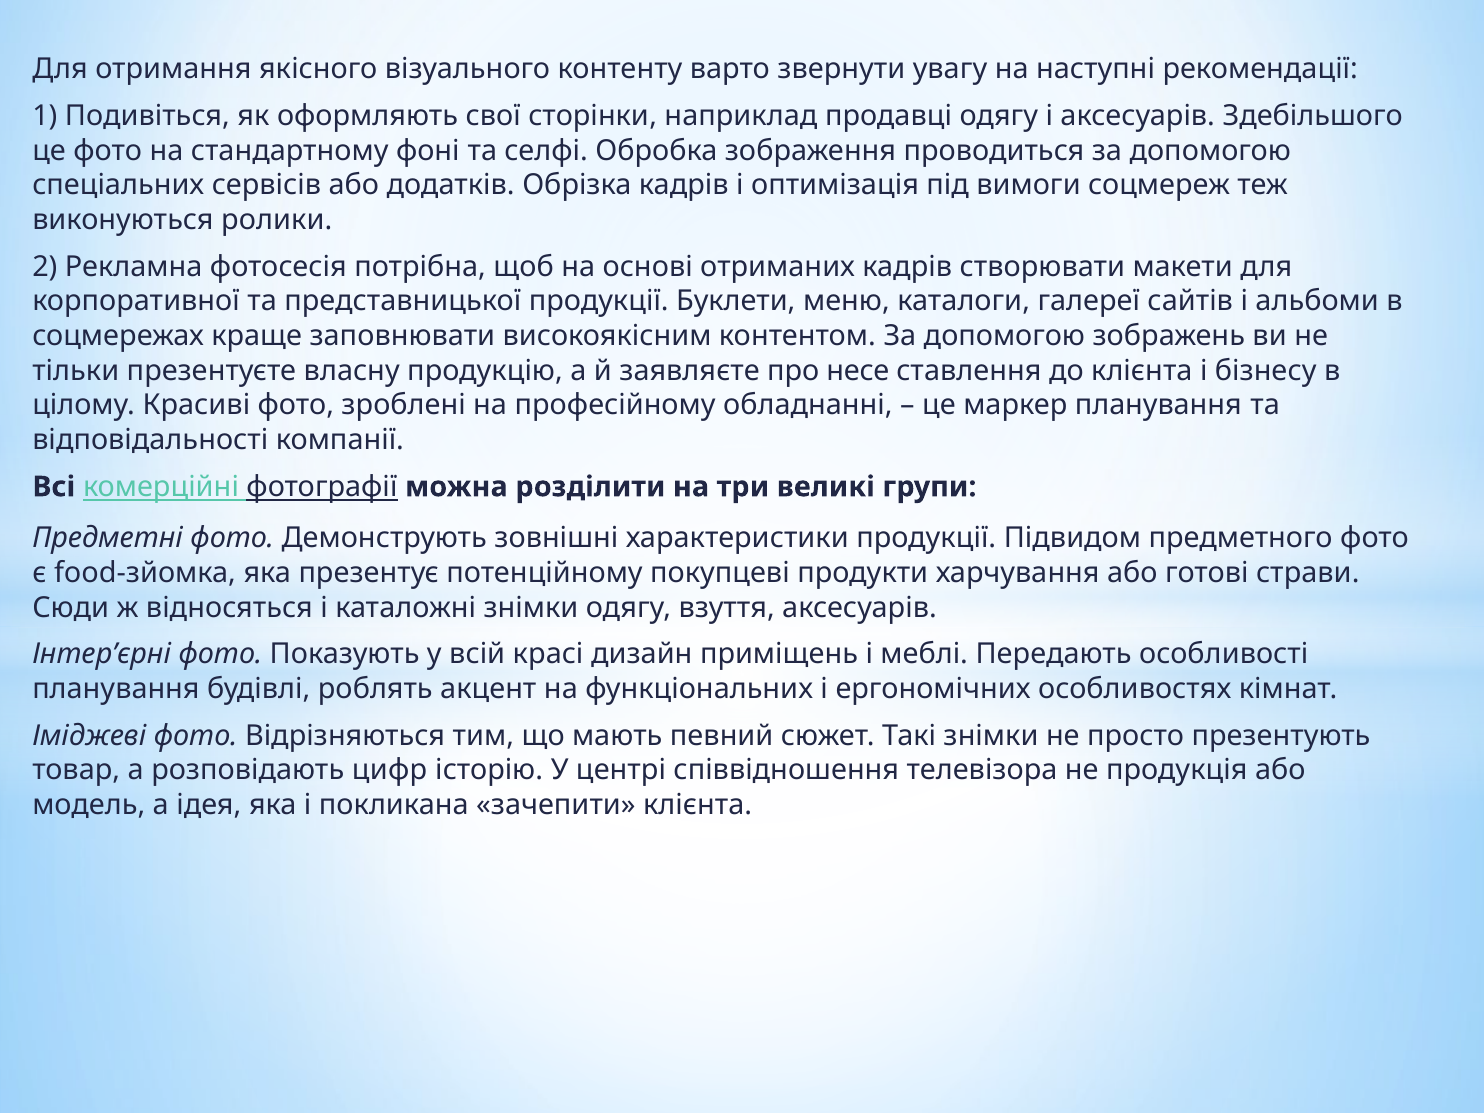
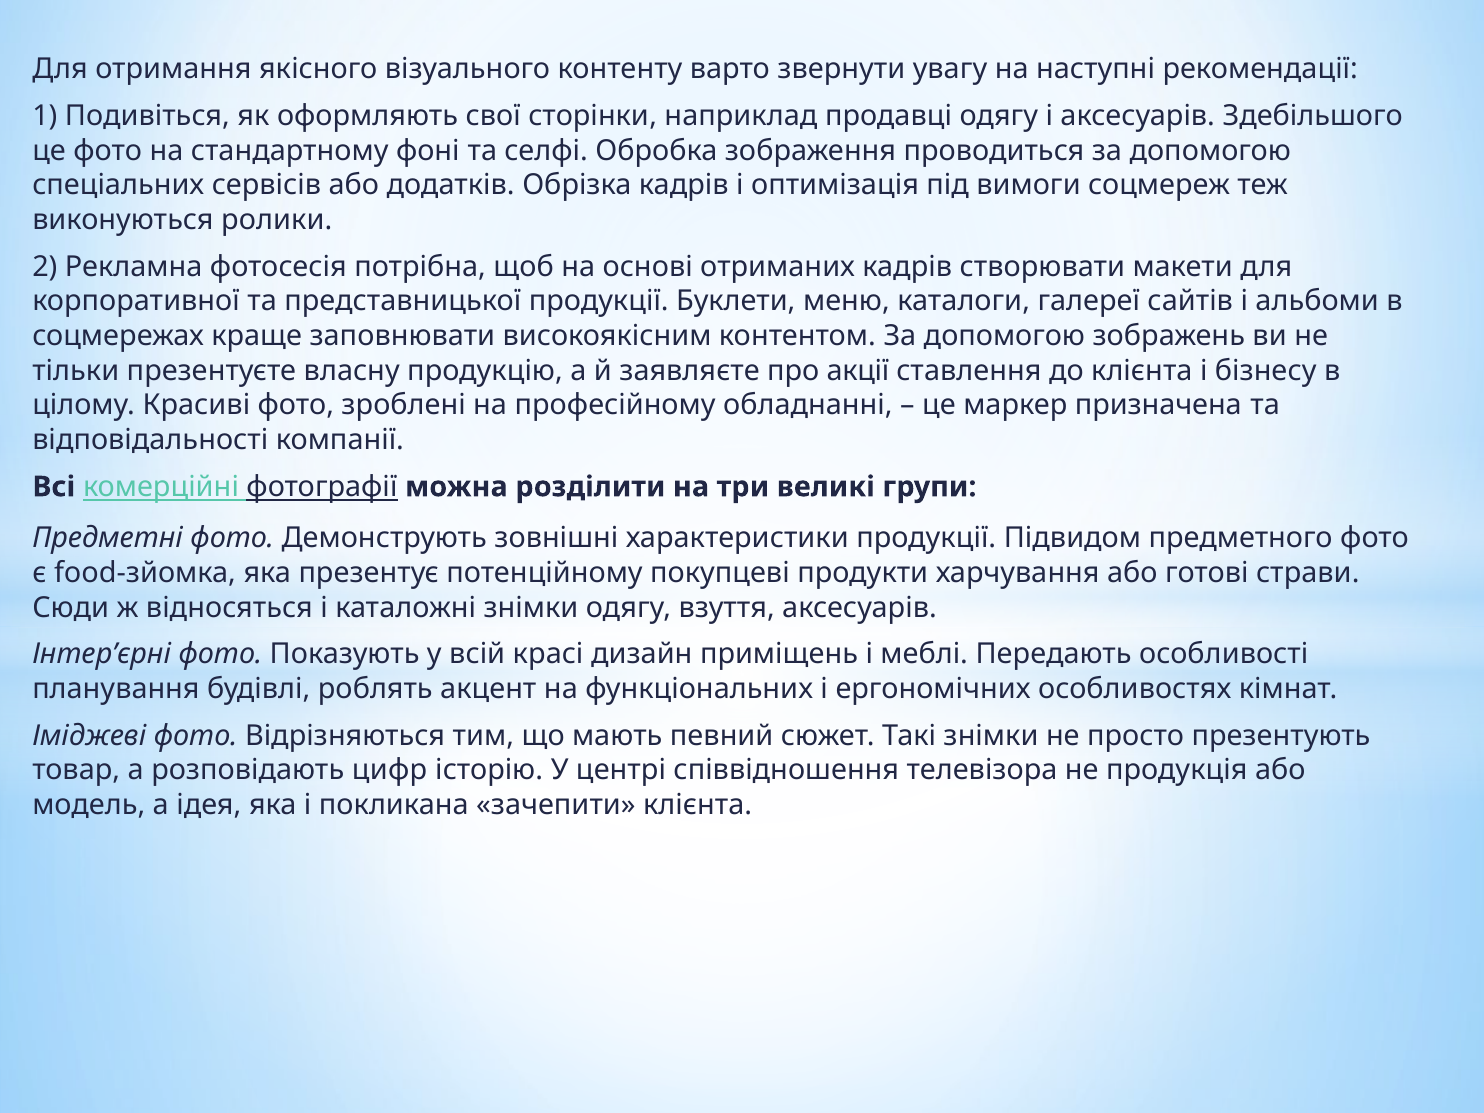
несе: несе -> акції
маркер планування: планування -> призначена
